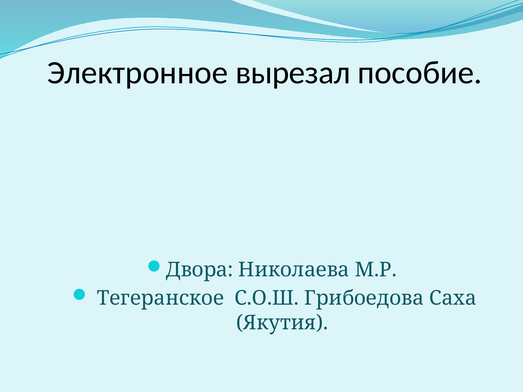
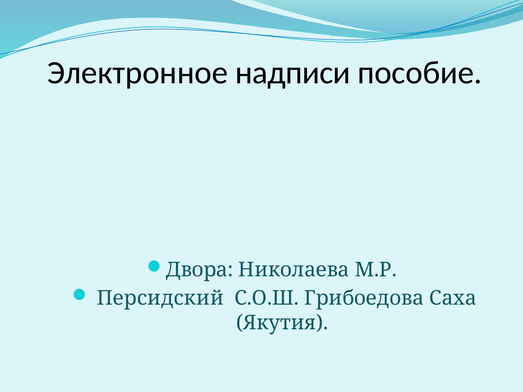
вырезал: вырезал -> надписи
Тегеранское: Тегеранское -> Персидский
